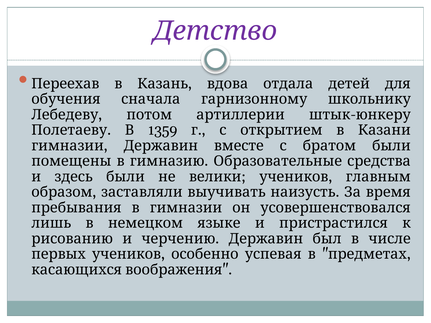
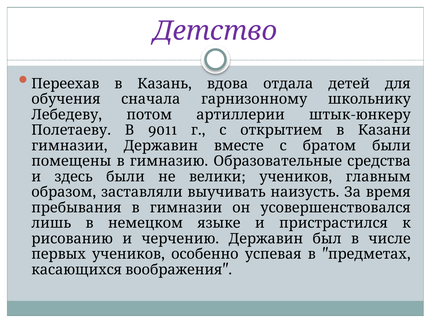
1359: 1359 -> 9011
